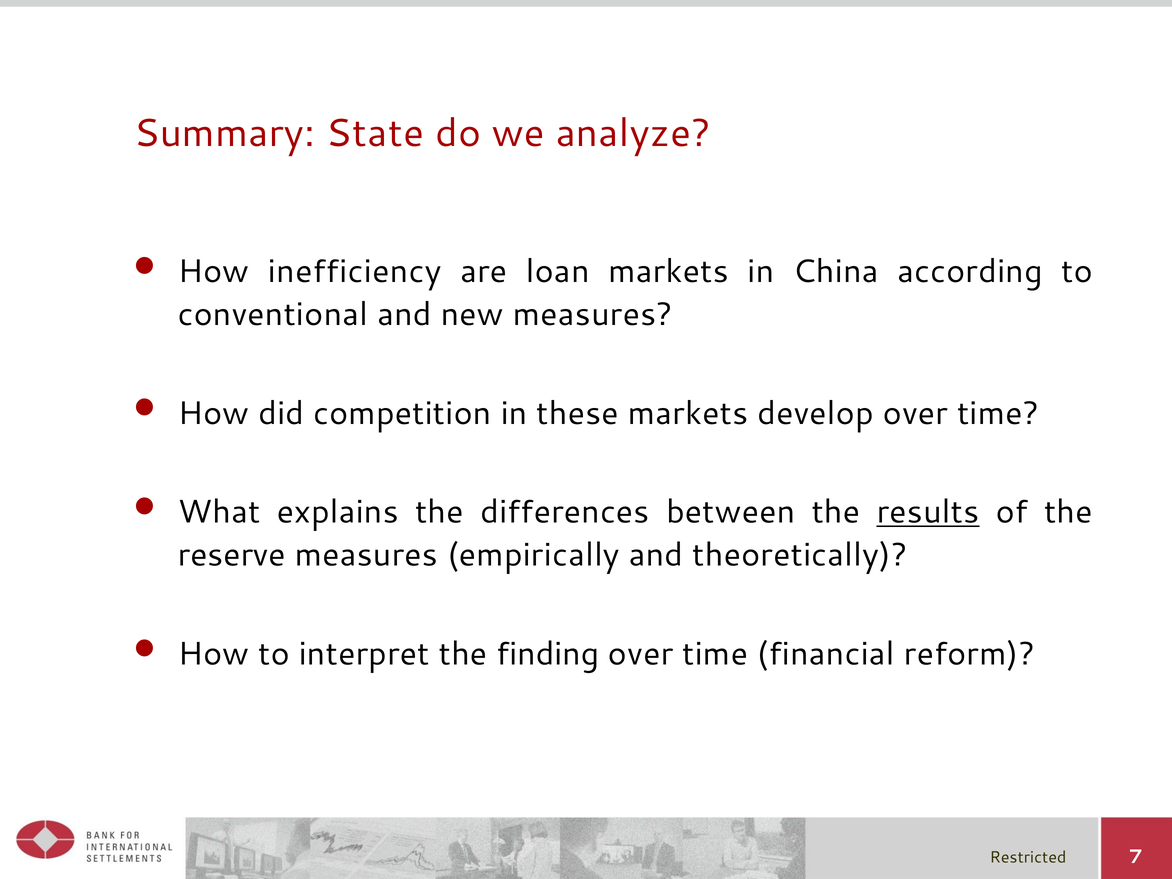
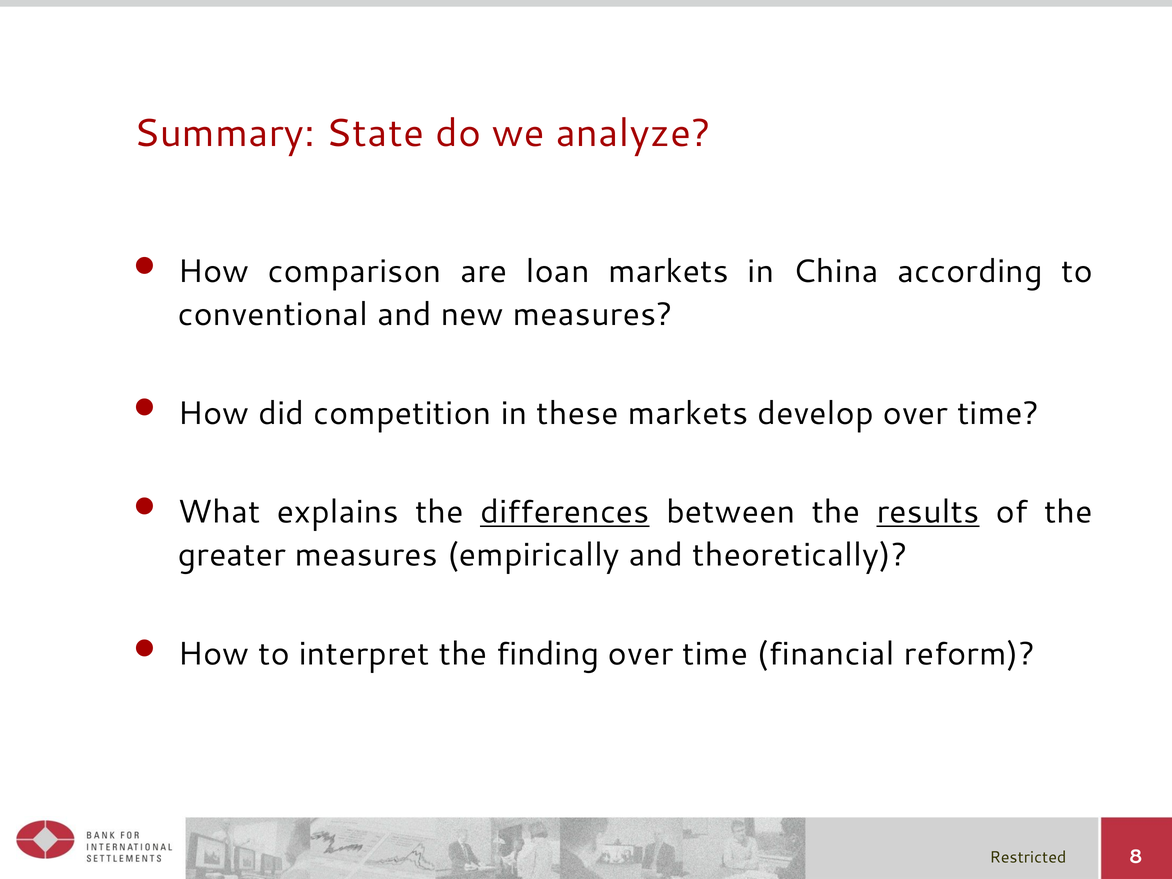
inefficiency: inefficiency -> comparison
differences underline: none -> present
reserve: reserve -> greater
7: 7 -> 8
